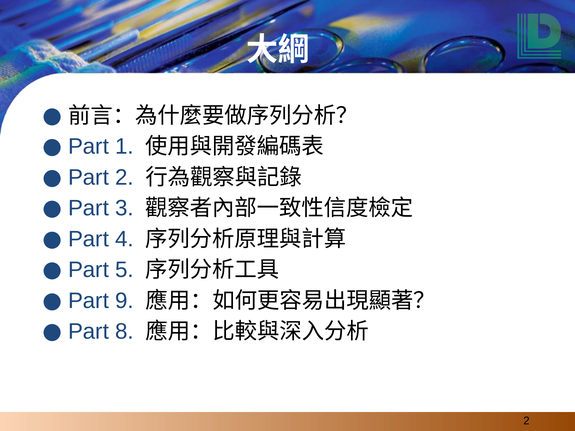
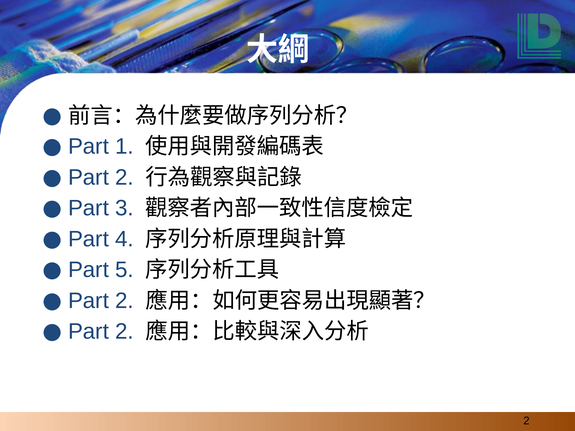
9 at (124, 301): 9 -> 2
8 at (124, 332): 8 -> 2
